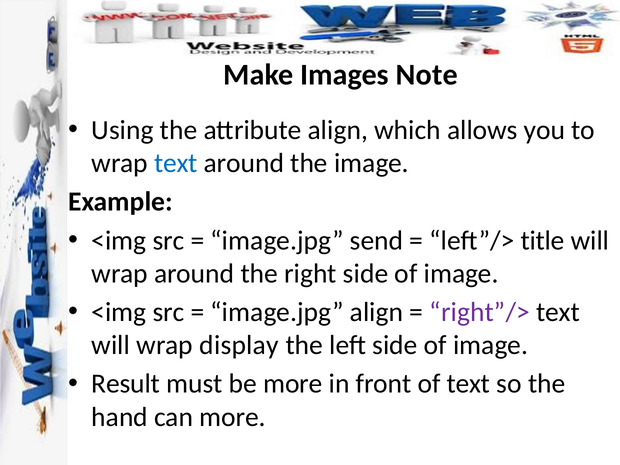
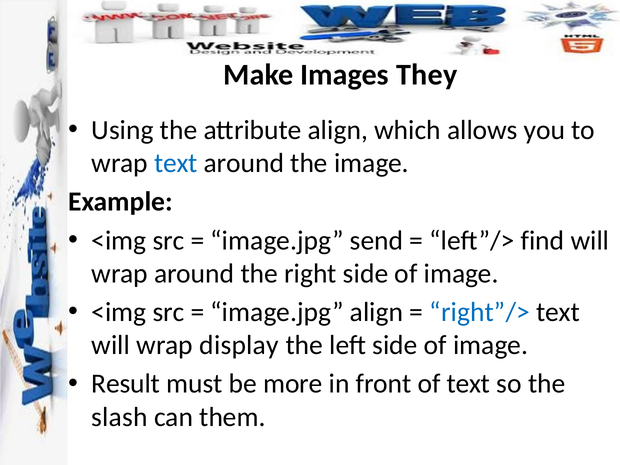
Note: Note -> They
title: title -> find
right”/> colour: purple -> blue
hand: hand -> slash
can more: more -> them
